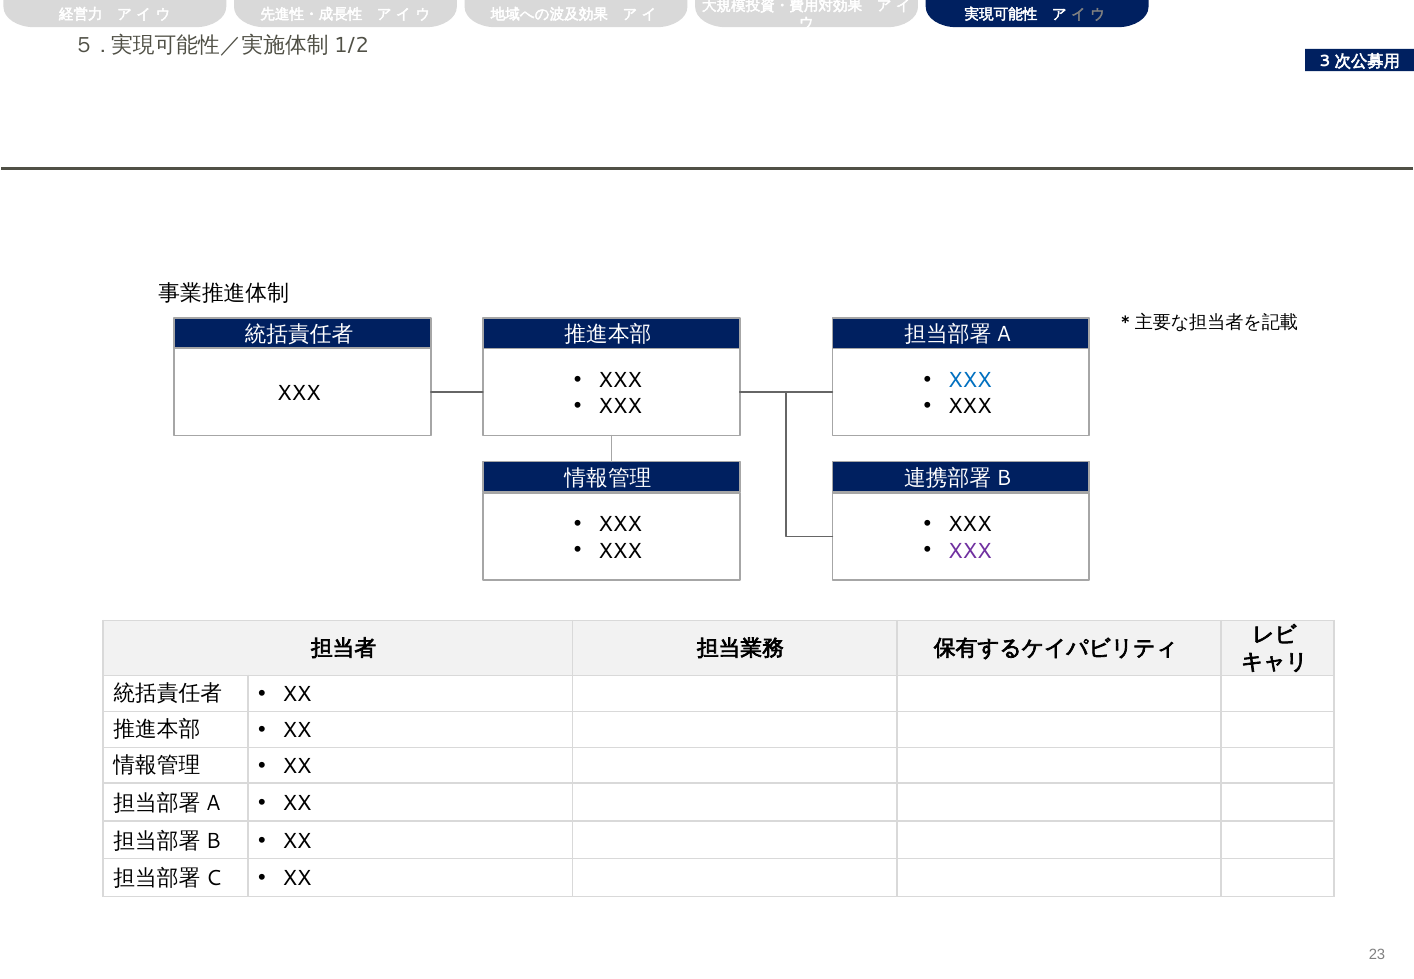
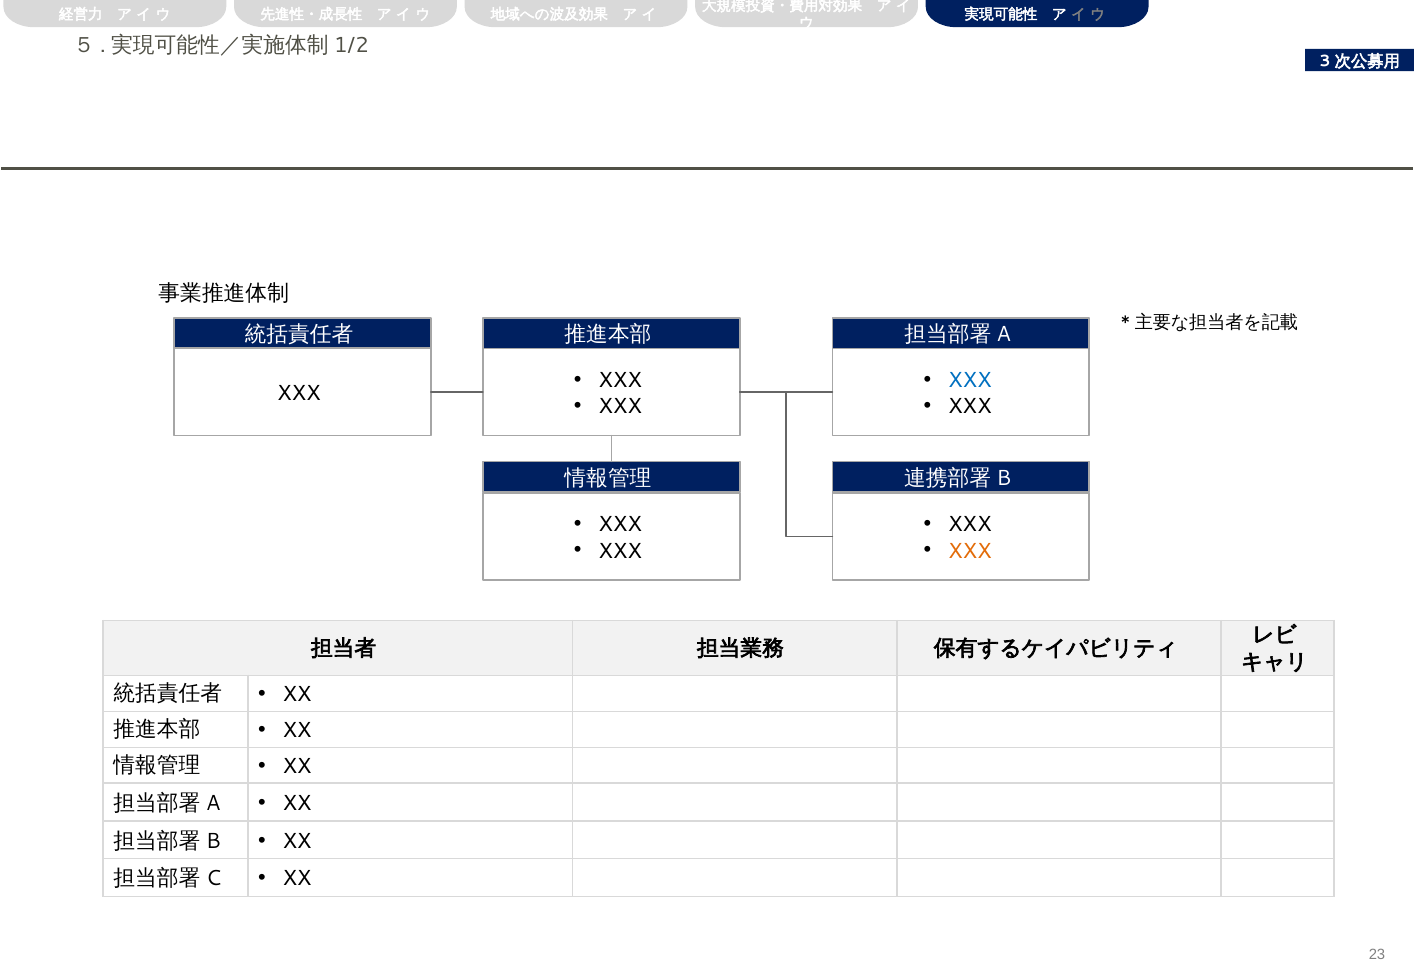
XXX at (970, 551) colour: purple -> orange
